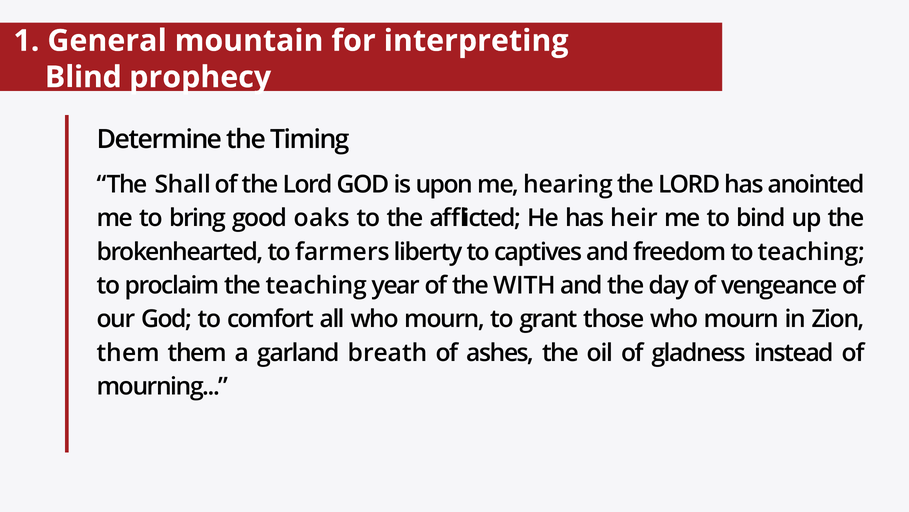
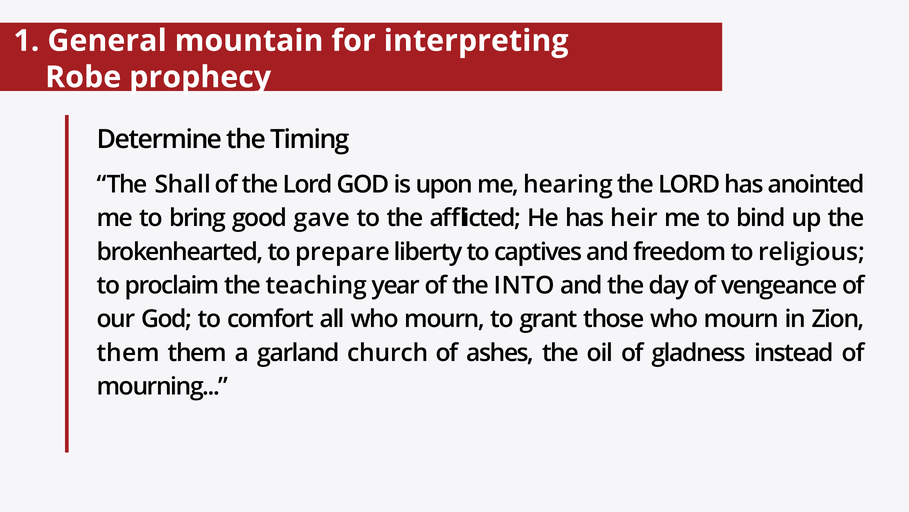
Blind: Blind -> Robe
oaks: oaks -> gave
farmers: farmers -> prepare
to teaching: teaching -> religious
WITH: WITH -> INTO
breath: breath -> church
